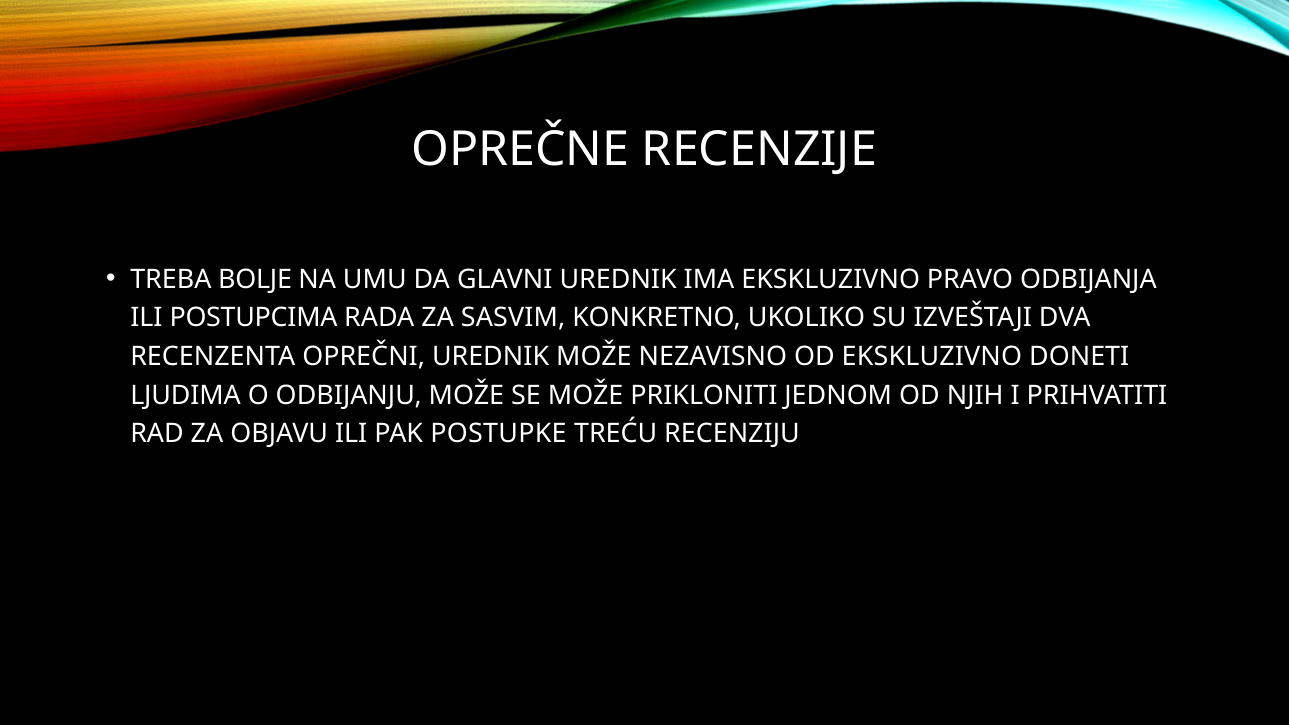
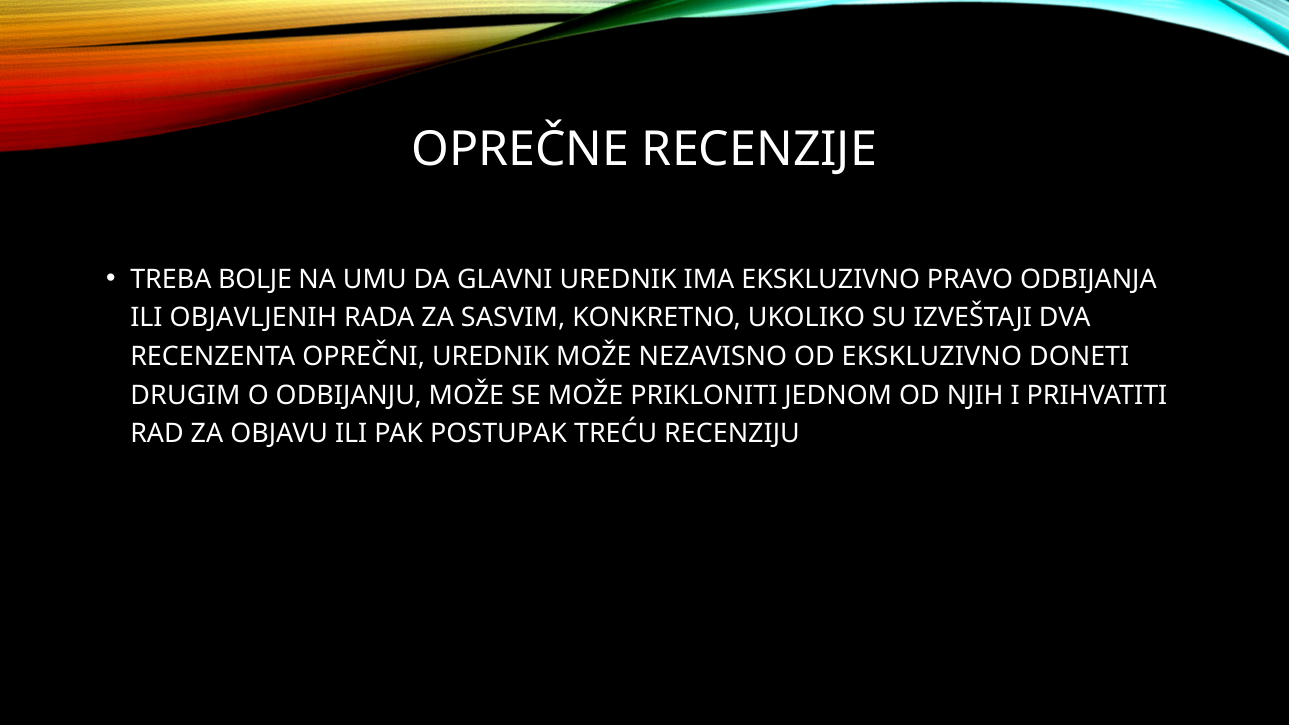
POSTUPCIMA: POSTUPCIMA -> OBJAVLJENIH
LJUDIMA: LJUDIMA -> DRUGIM
POSTUPKE: POSTUPKE -> POSTUPAK
